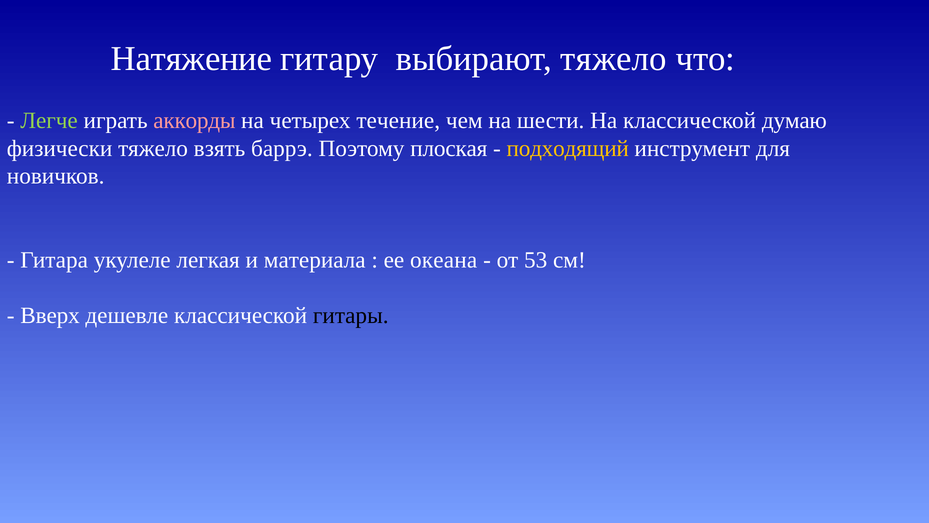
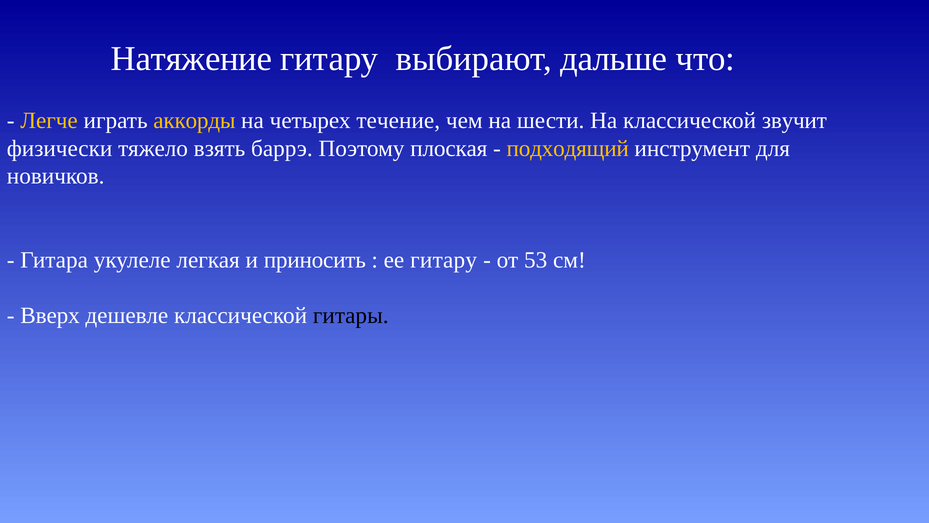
выбирают тяжело: тяжело -> дальше
Легче colour: light green -> yellow
аккорды colour: pink -> yellow
думаю: думаю -> звучит
материала: материала -> приносить
ее океана: океана -> гитару
